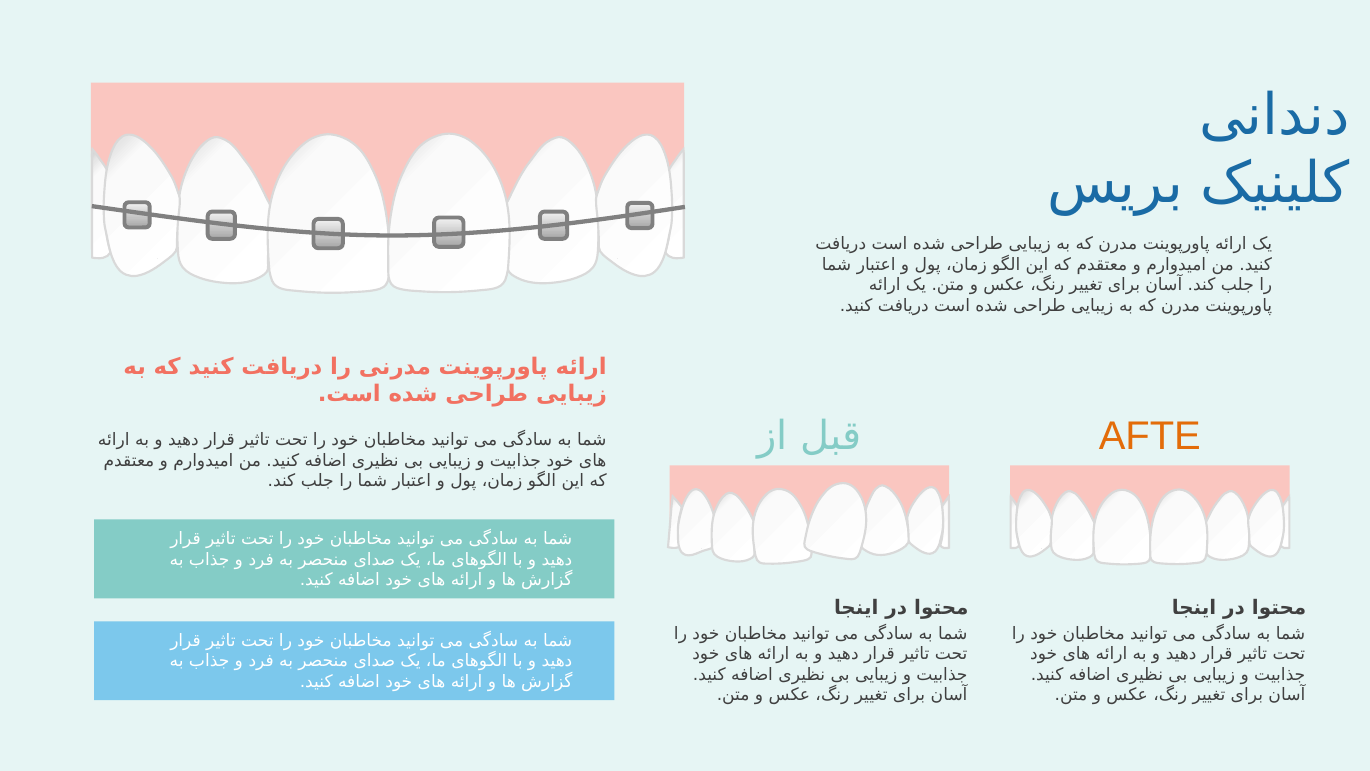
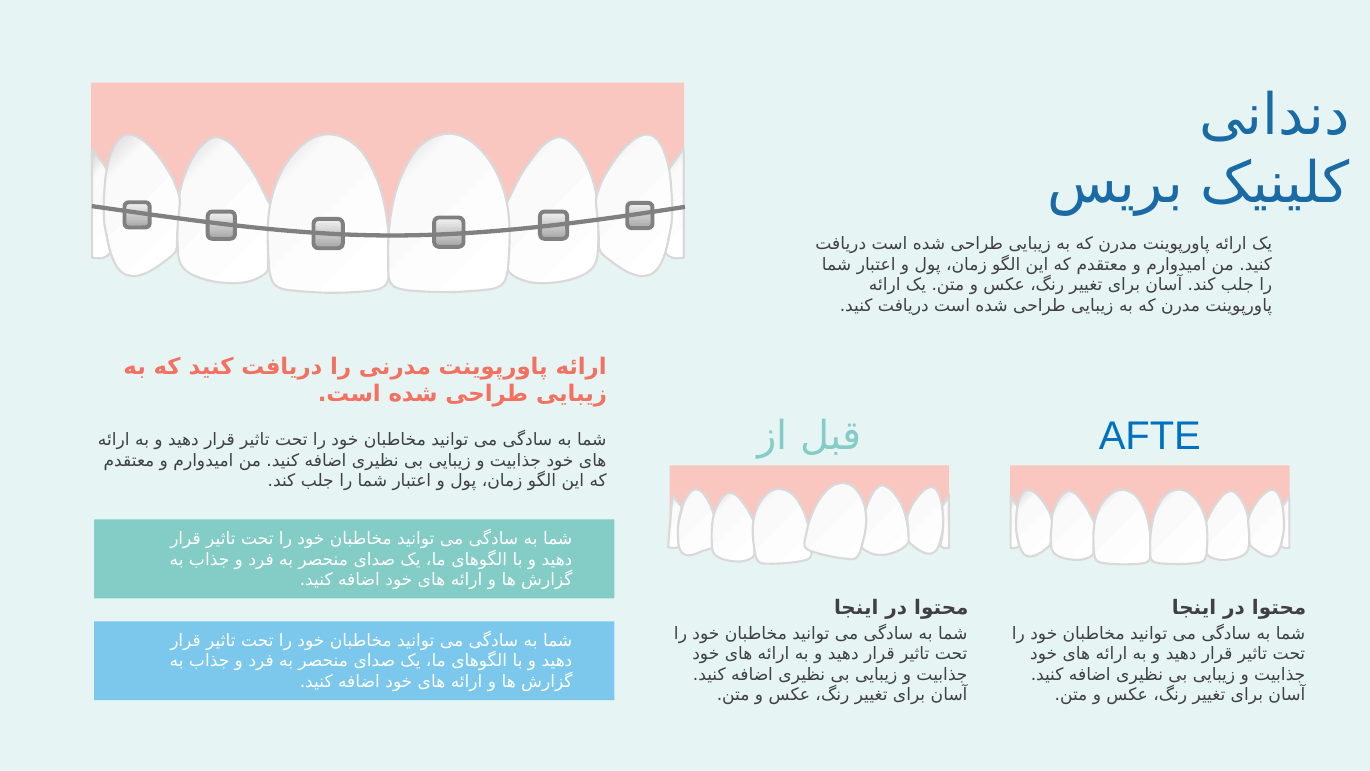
AFTE colour: orange -> blue
